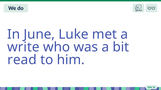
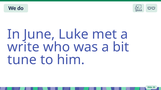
read: read -> tune
